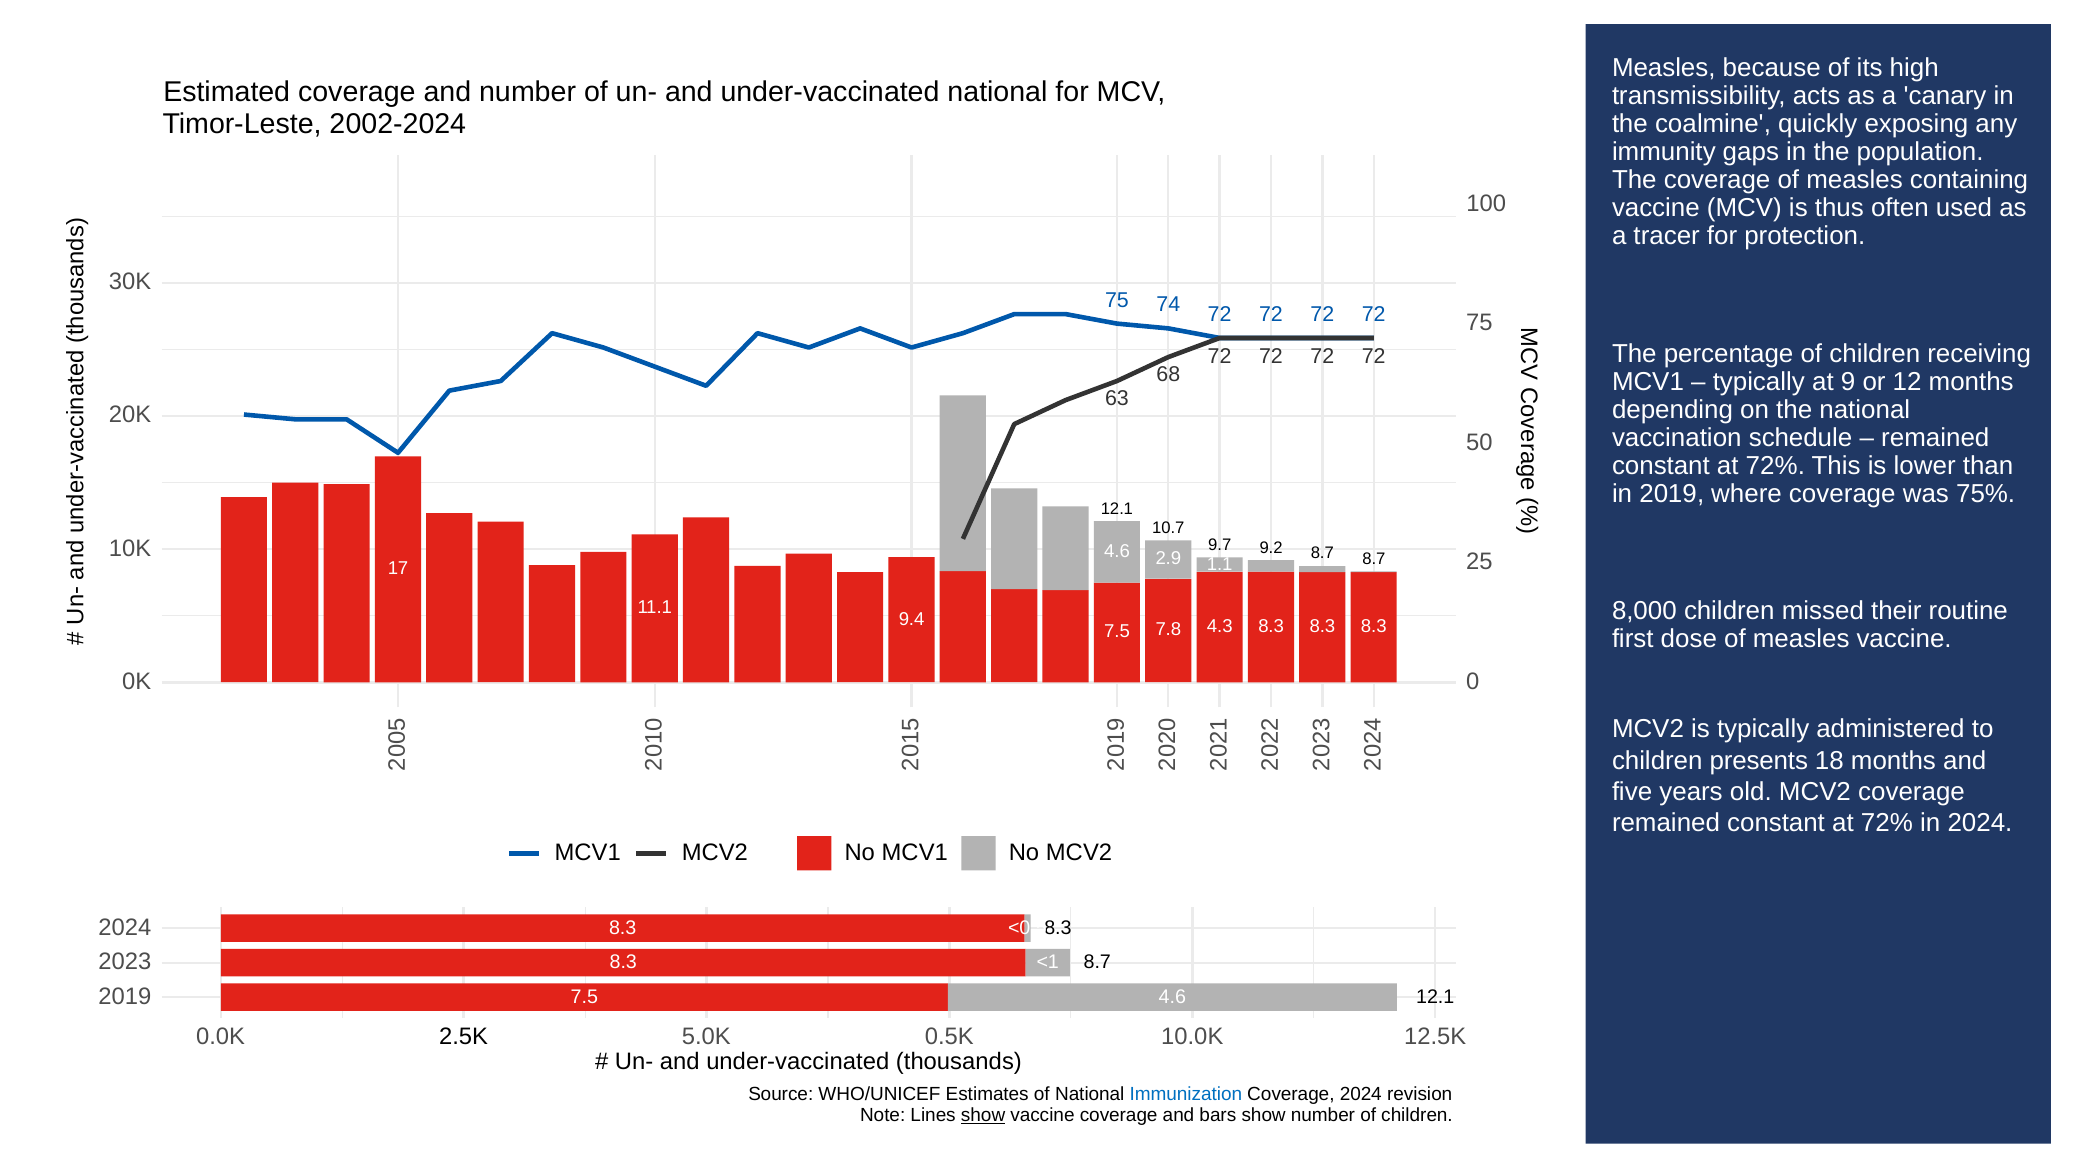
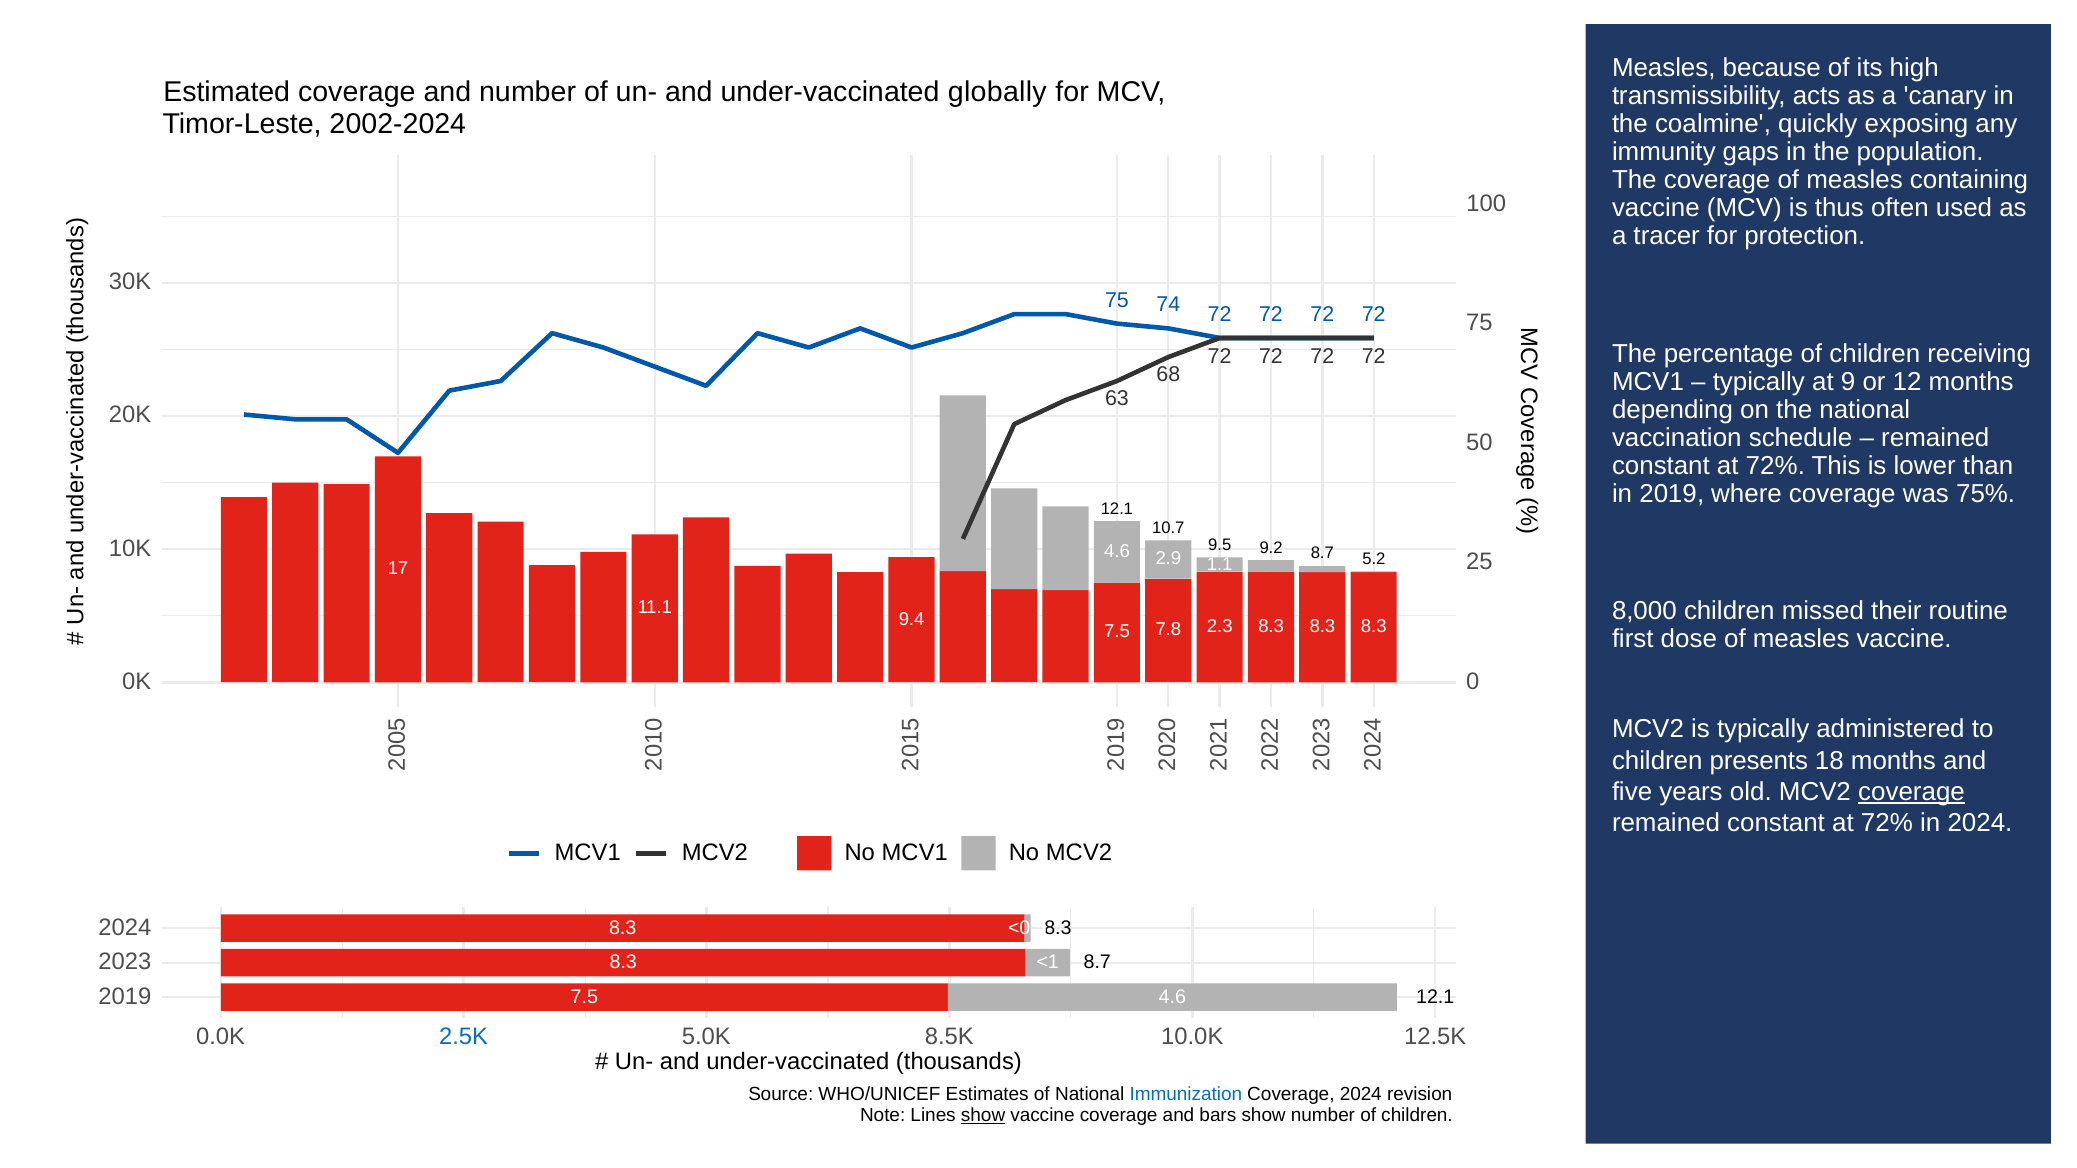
under-vaccinated national: national -> globally
9.7: 9.7 -> 9.5
8.7 8.7: 8.7 -> 5.2
4.3: 4.3 -> 2.3
coverage at (1912, 792) underline: none -> present
2.5K colour: black -> blue
0.5K: 0.5K -> 8.5K
